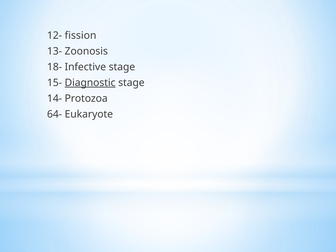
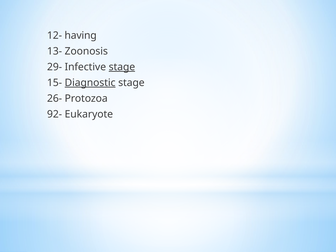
fission: fission -> having
18-: 18- -> 29-
stage at (122, 67) underline: none -> present
14-: 14- -> 26-
64-: 64- -> 92-
